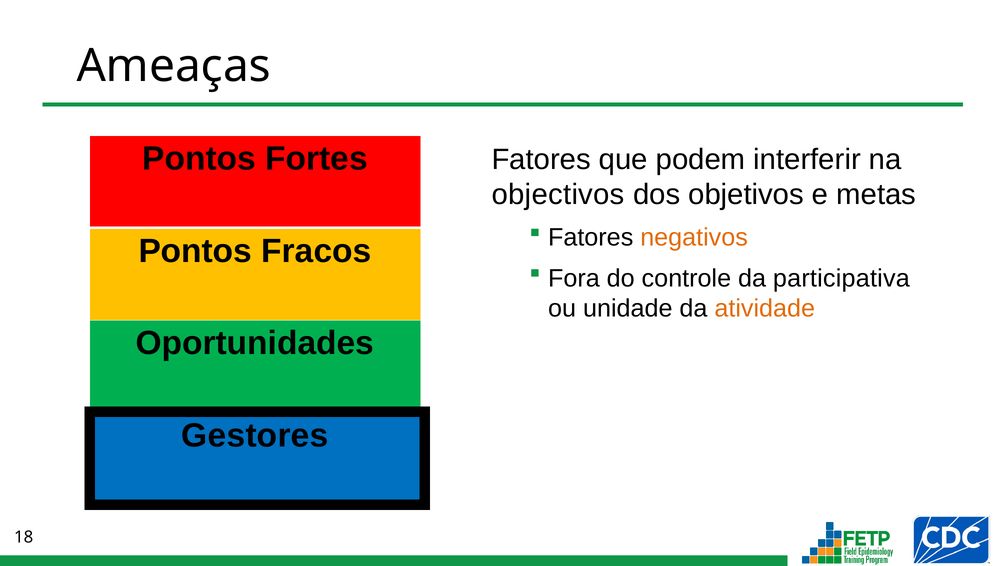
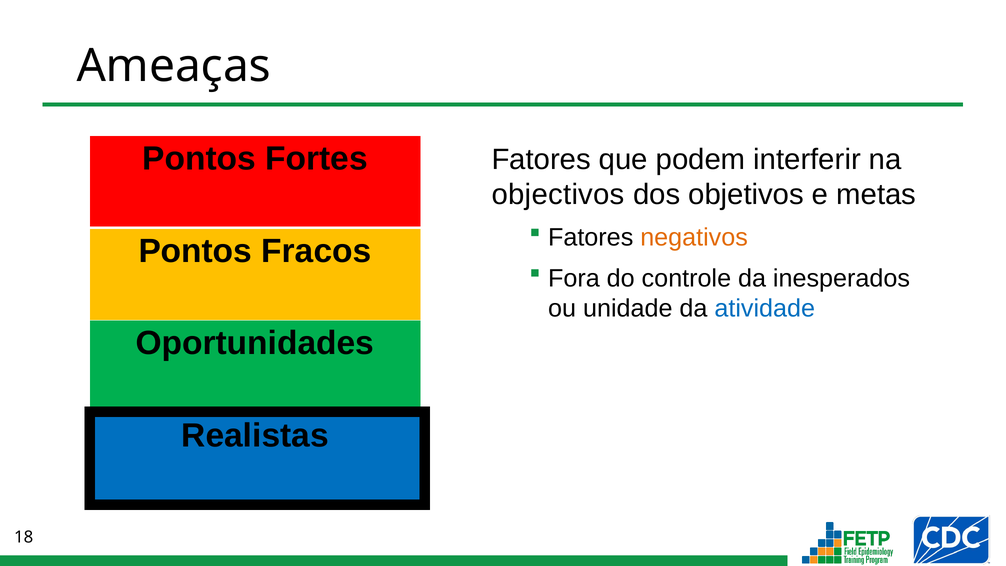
participativa: participativa -> inesperados
atividade colour: orange -> blue
Gestores: Gestores -> Realistas
